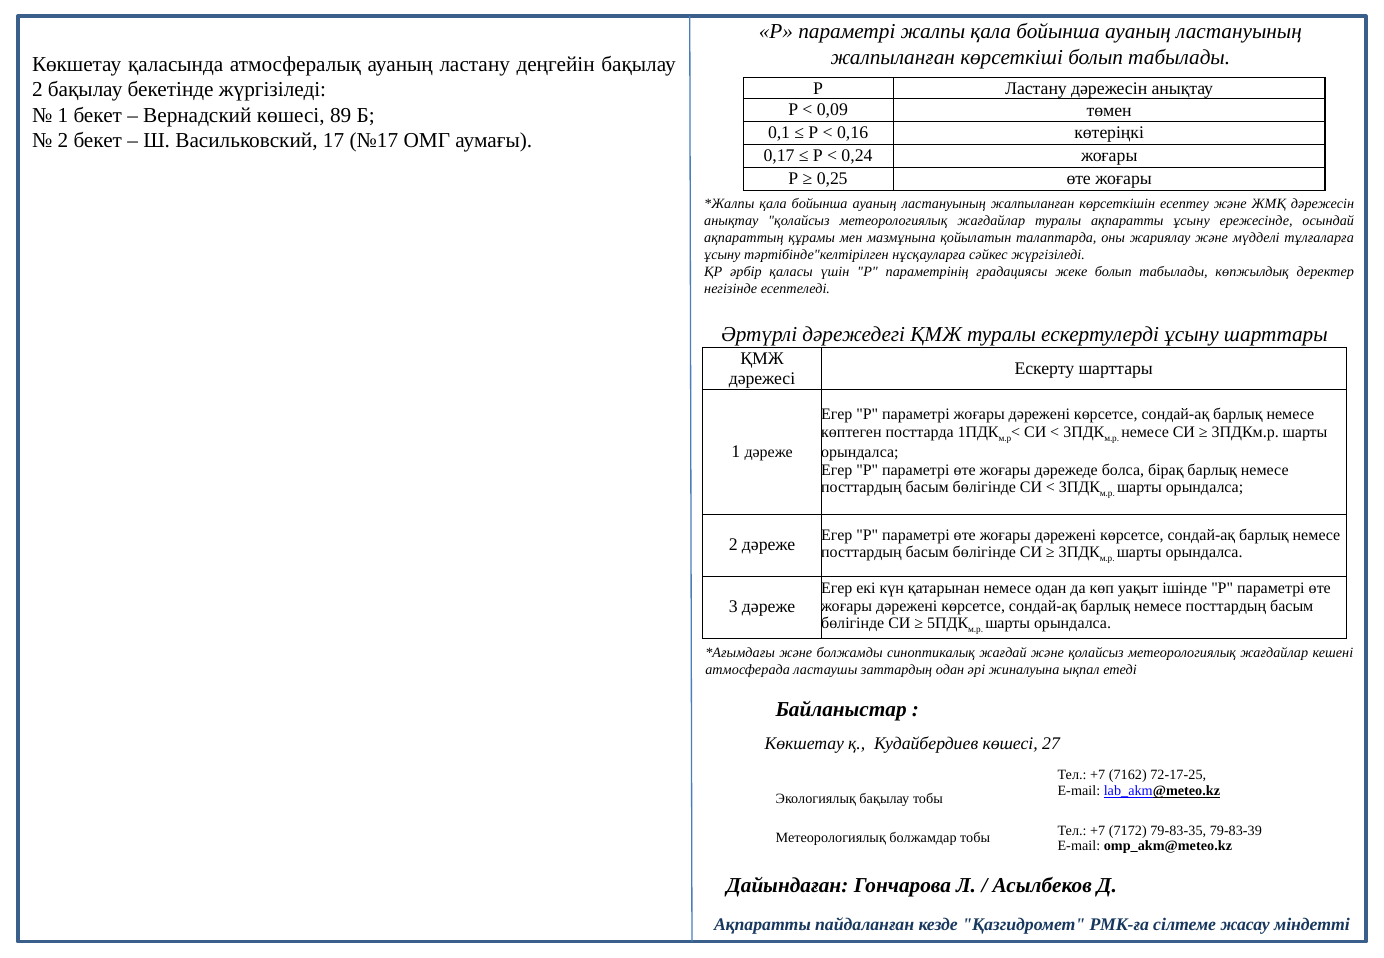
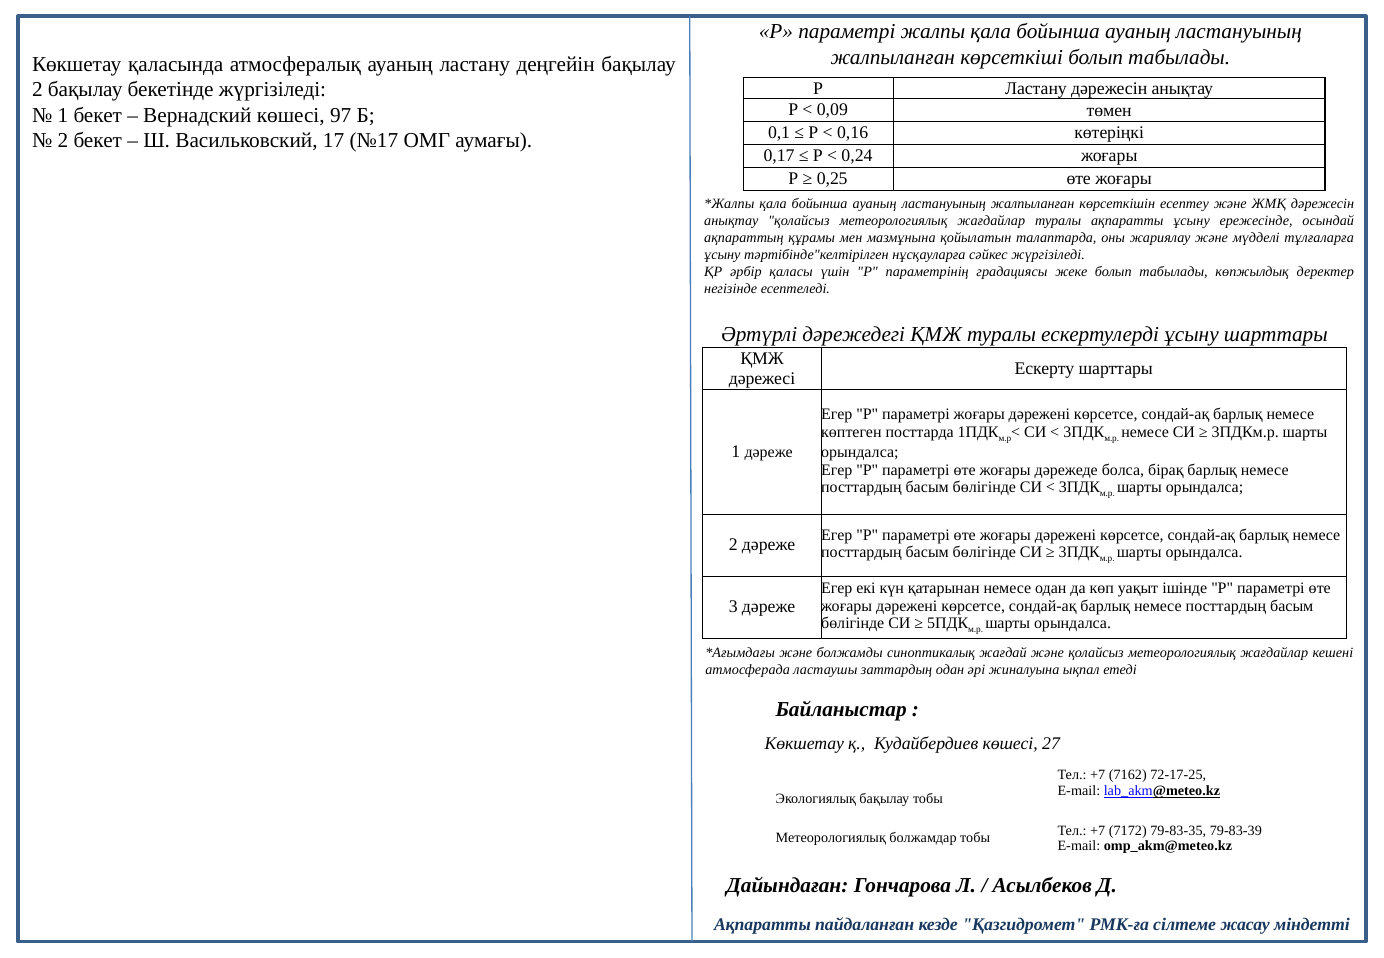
89: 89 -> 97
